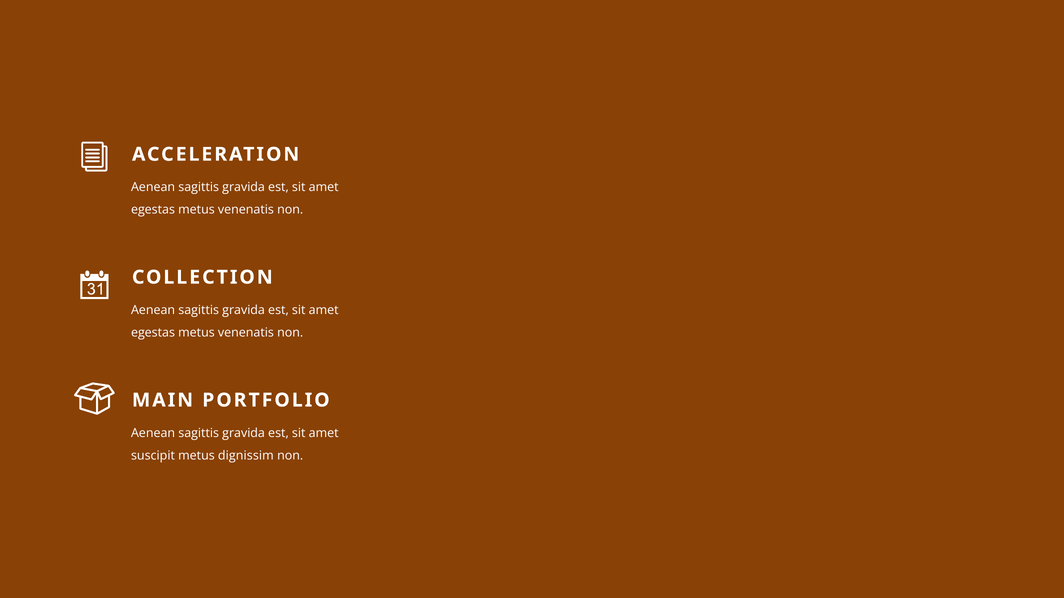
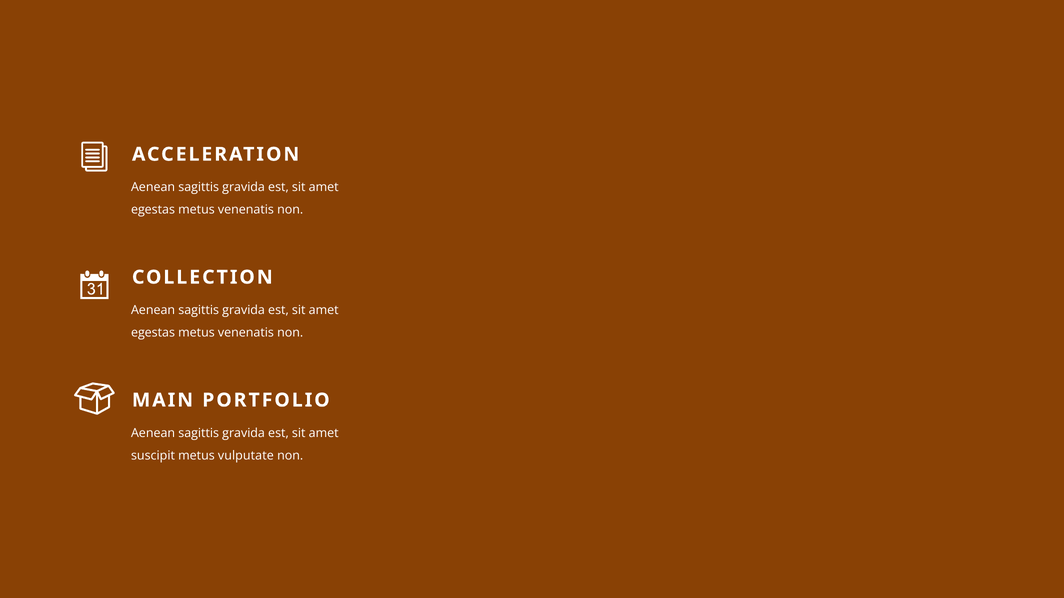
dignissim: dignissim -> vulputate
